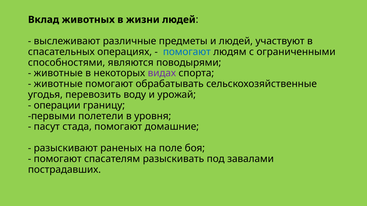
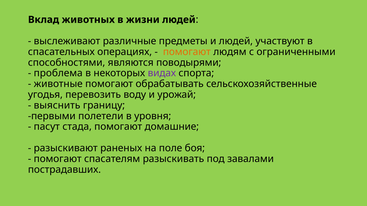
помогают at (187, 52) colour: blue -> orange
животные at (58, 73): животные -> проблема
операции: операции -> выяснить
